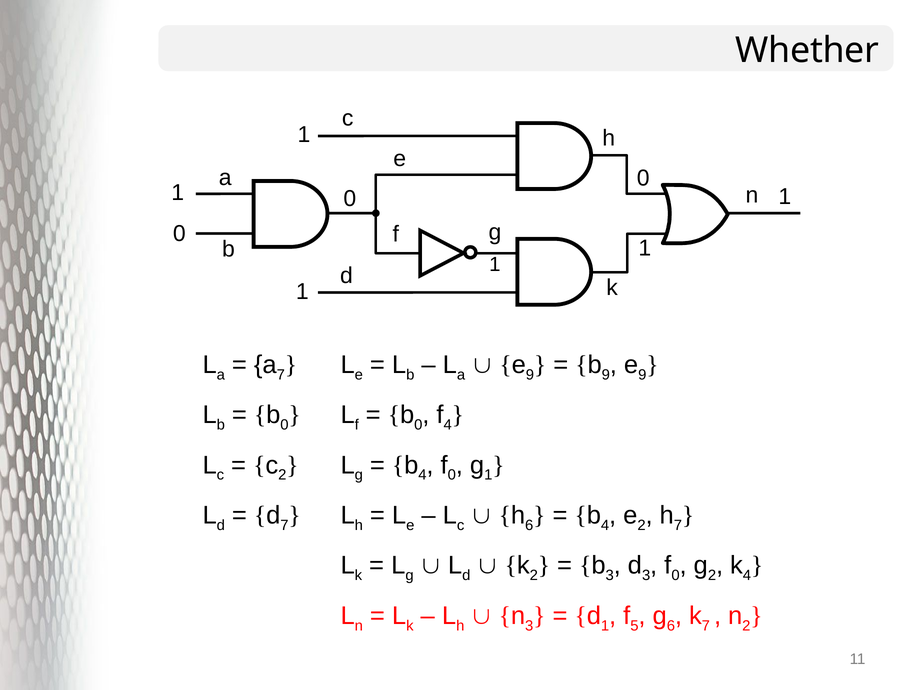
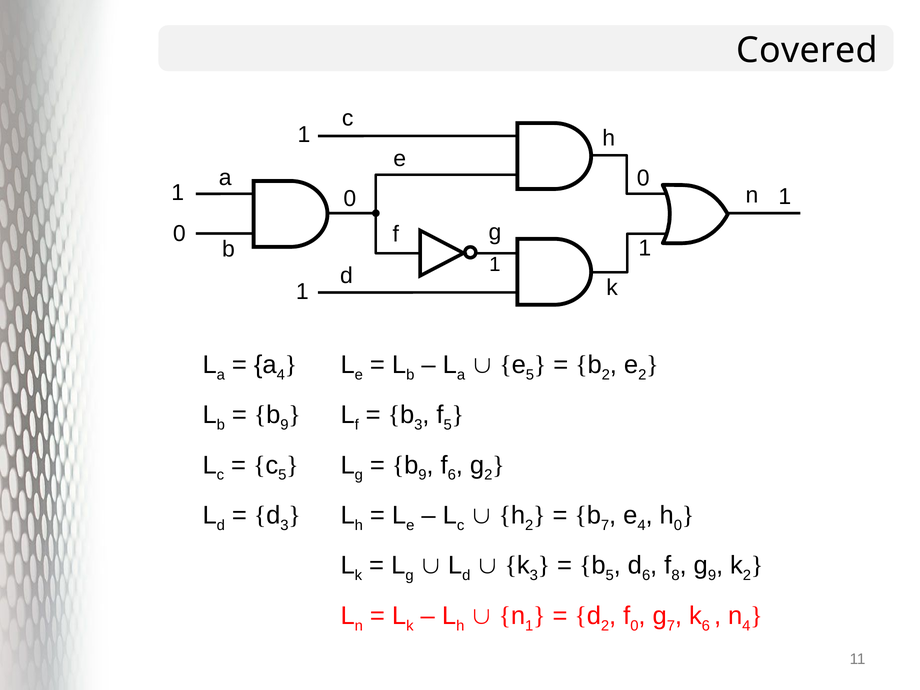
Whether: Whether -> Covered
a 7: 7 -> 4
9 at (530, 375): 9 -> 5
b 9: 9 -> 2
9 at (642, 375): 9 -> 2
0 at (284, 425): 0 -> 9
0 at (418, 425): 0 -> 3
f 4: 4 -> 5
c 2: 2 -> 5
4 at (422, 475): 4 -> 9
0 at (452, 475): 0 -> 6
g 1: 1 -> 2
d 7: 7 -> 3
h 6: 6 -> 2
4 at (605, 525): 4 -> 7
e 2: 2 -> 4
h 7: 7 -> 0
k 2: 2 -> 3
b 3: 3 -> 5
d 3: 3 -> 6
0 at (676, 575): 0 -> 8
g 2: 2 -> 9
k 4: 4 -> 2
n 3: 3 -> 1
d 1: 1 -> 2
f 5: 5 -> 0
g 6: 6 -> 7
k 7: 7 -> 6
n 2: 2 -> 4
